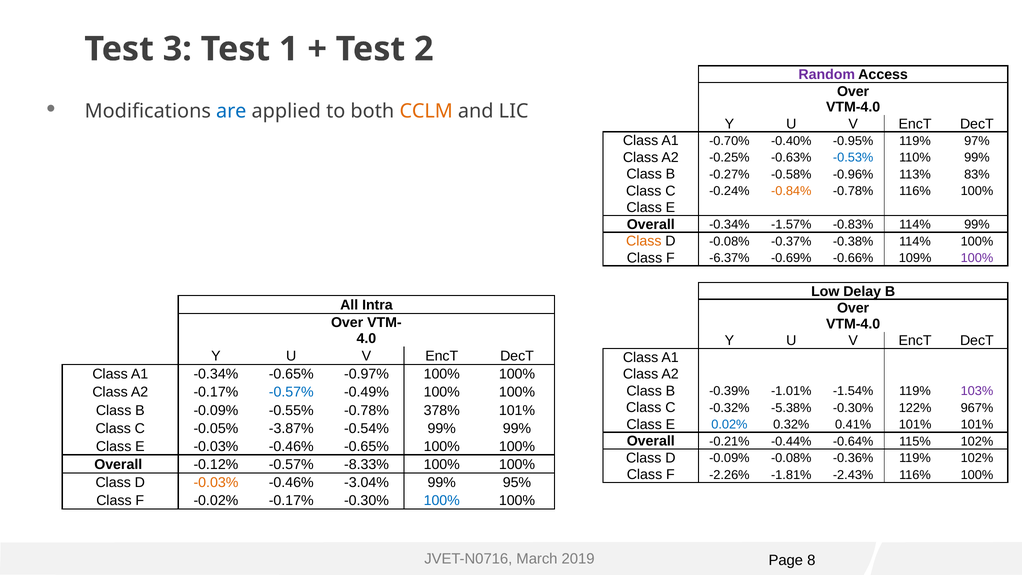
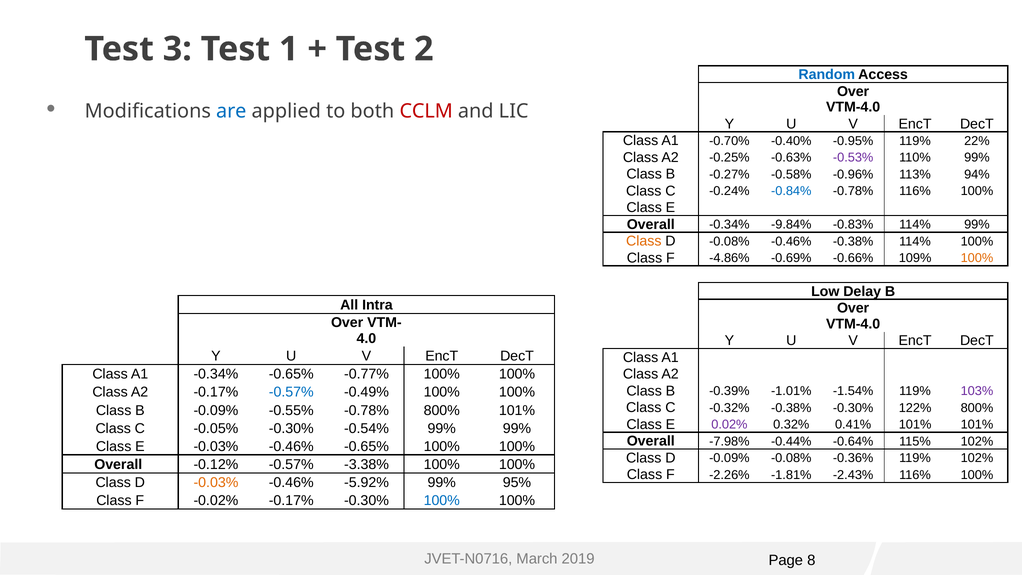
Random colour: purple -> blue
CCLM colour: orange -> red
97%: 97% -> 22%
-0.53% colour: blue -> purple
83%: 83% -> 94%
-0.84% colour: orange -> blue
-1.57%: -1.57% -> -9.84%
-0.08% -0.37%: -0.37% -> -0.46%
-6.37%: -6.37% -> -4.86%
100% at (977, 258) colour: purple -> orange
-0.97%: -0.97% -> -0.77%
-0.32% -5.38%: -5.38% -> -0.38%
122% 967%: 967% -> 800%
-0.78% 378%: 378% -> 800%
0.02% colour: blue -> purple
-0.05% -3.87%: -3.87% -> -0.30%
-0.21%: -0.21% -> -7.98%
-8.33%: -8.33% -> -3.38%
-3.04%: -3.04% -> -5.92%
